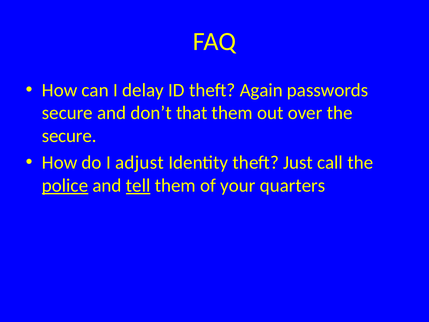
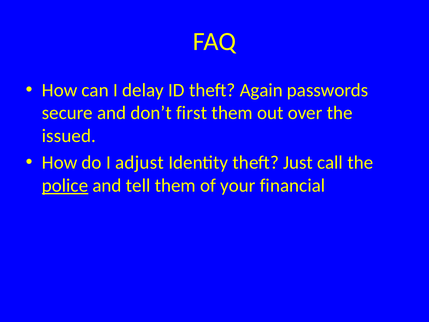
that: that -> first
secure at (69, 136): secure -> issued
tell underline: present -> none
quarters: quarters -> financial
